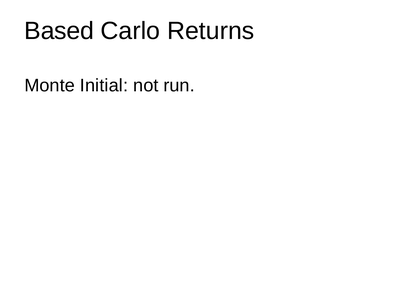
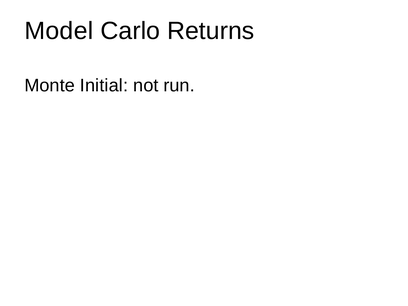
Based: Based -> Model
